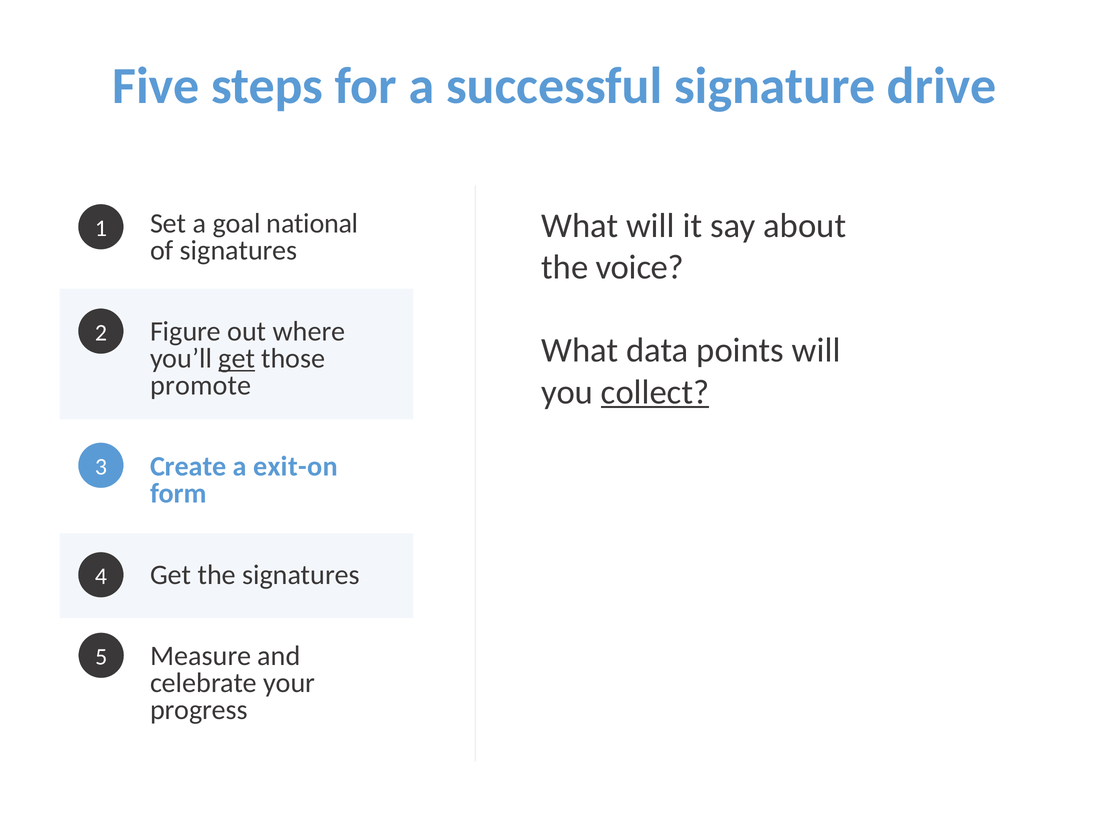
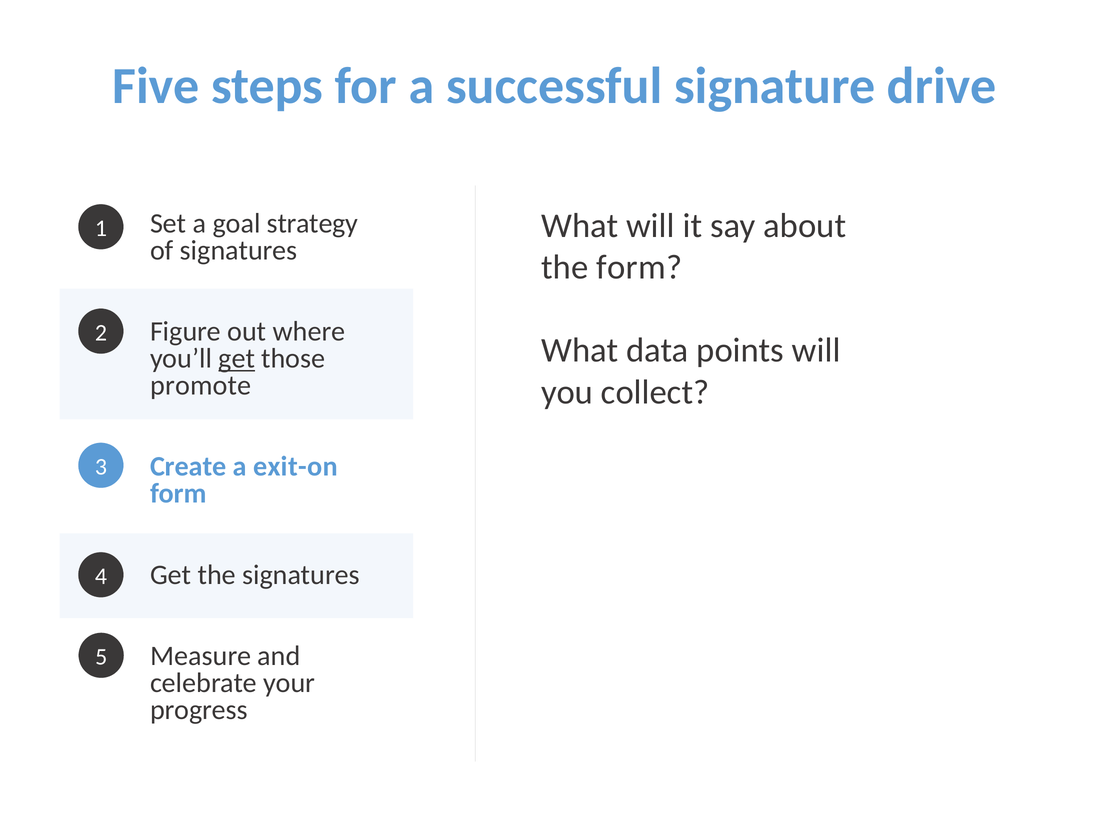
national: national -> strategy
the voice: voice -> form
collect underline: present -> none
